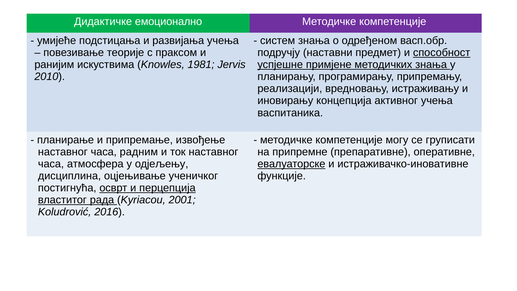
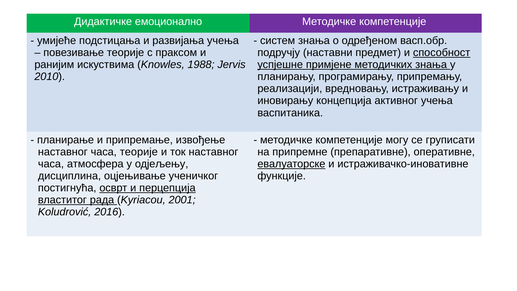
1981: 1981 -> 1988
часа радним: радним -> теорије
